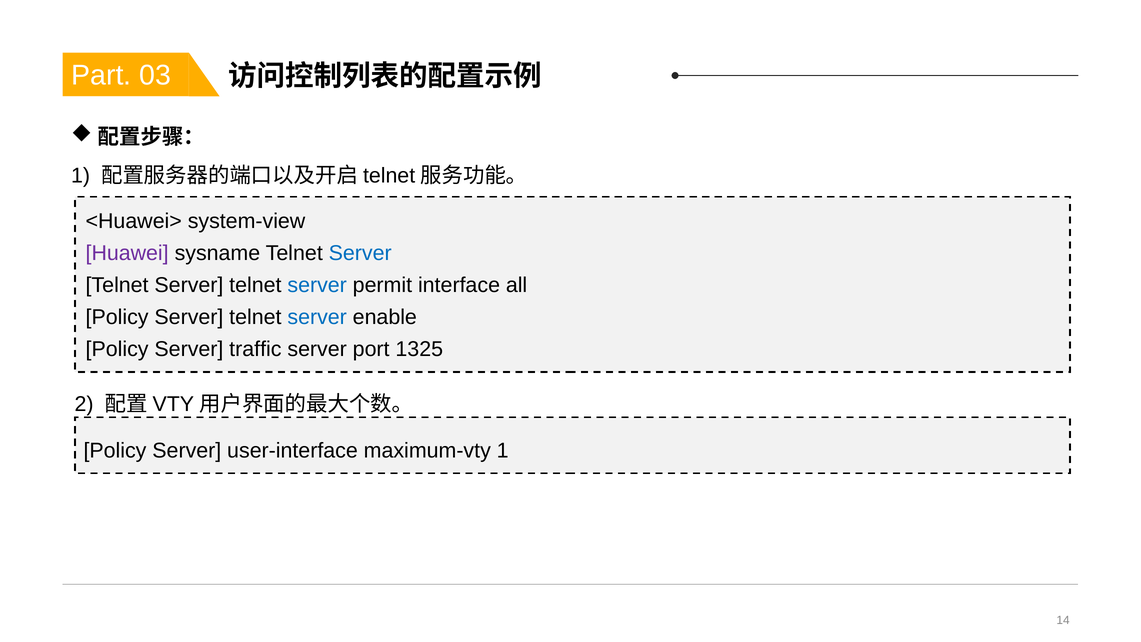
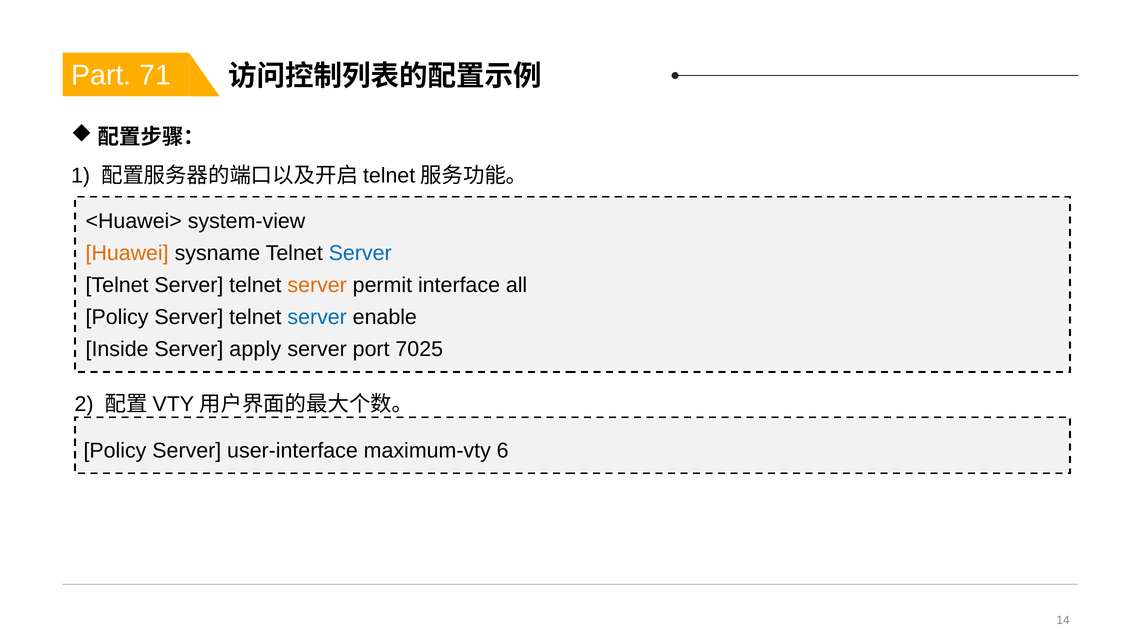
03: 03 -> 71
Huawei colour: purple -> orange
server at (317, 285) colour: blue -> orange
Policy at (117, 349): Policy -> Inside
traffic: traffic -> apply
1325: 1325 -> 7025
maximum-vty 1: 1 -> 6
